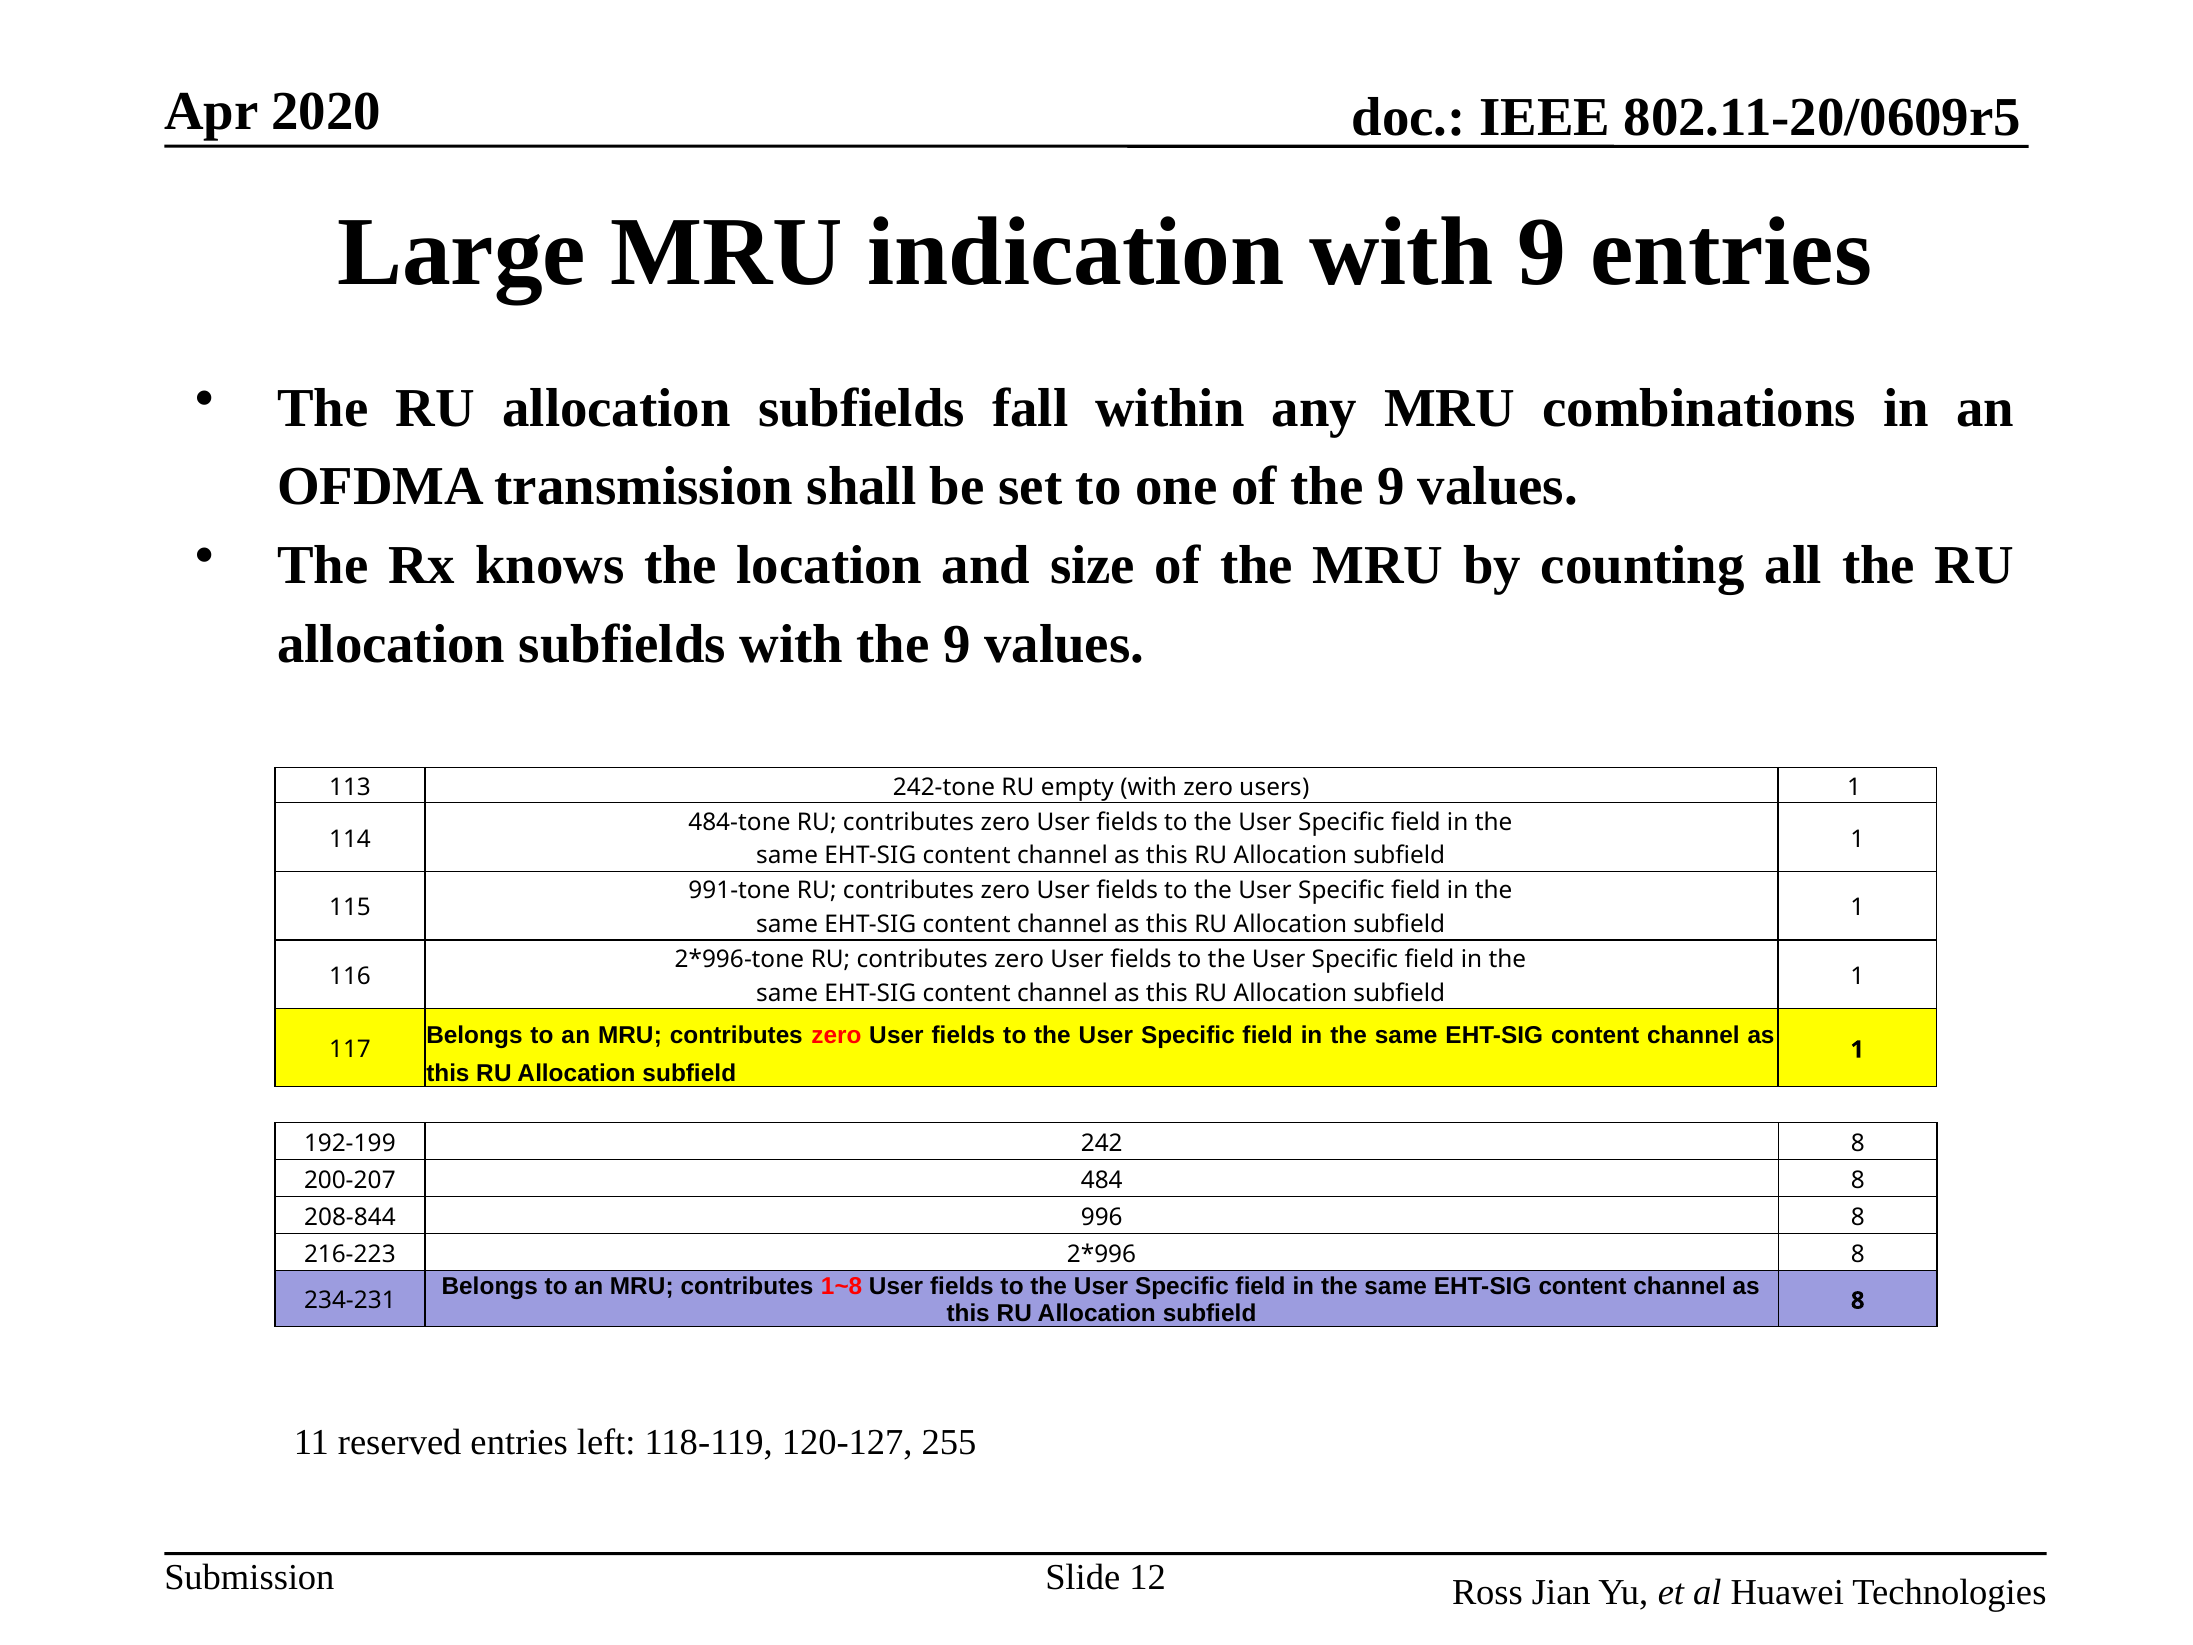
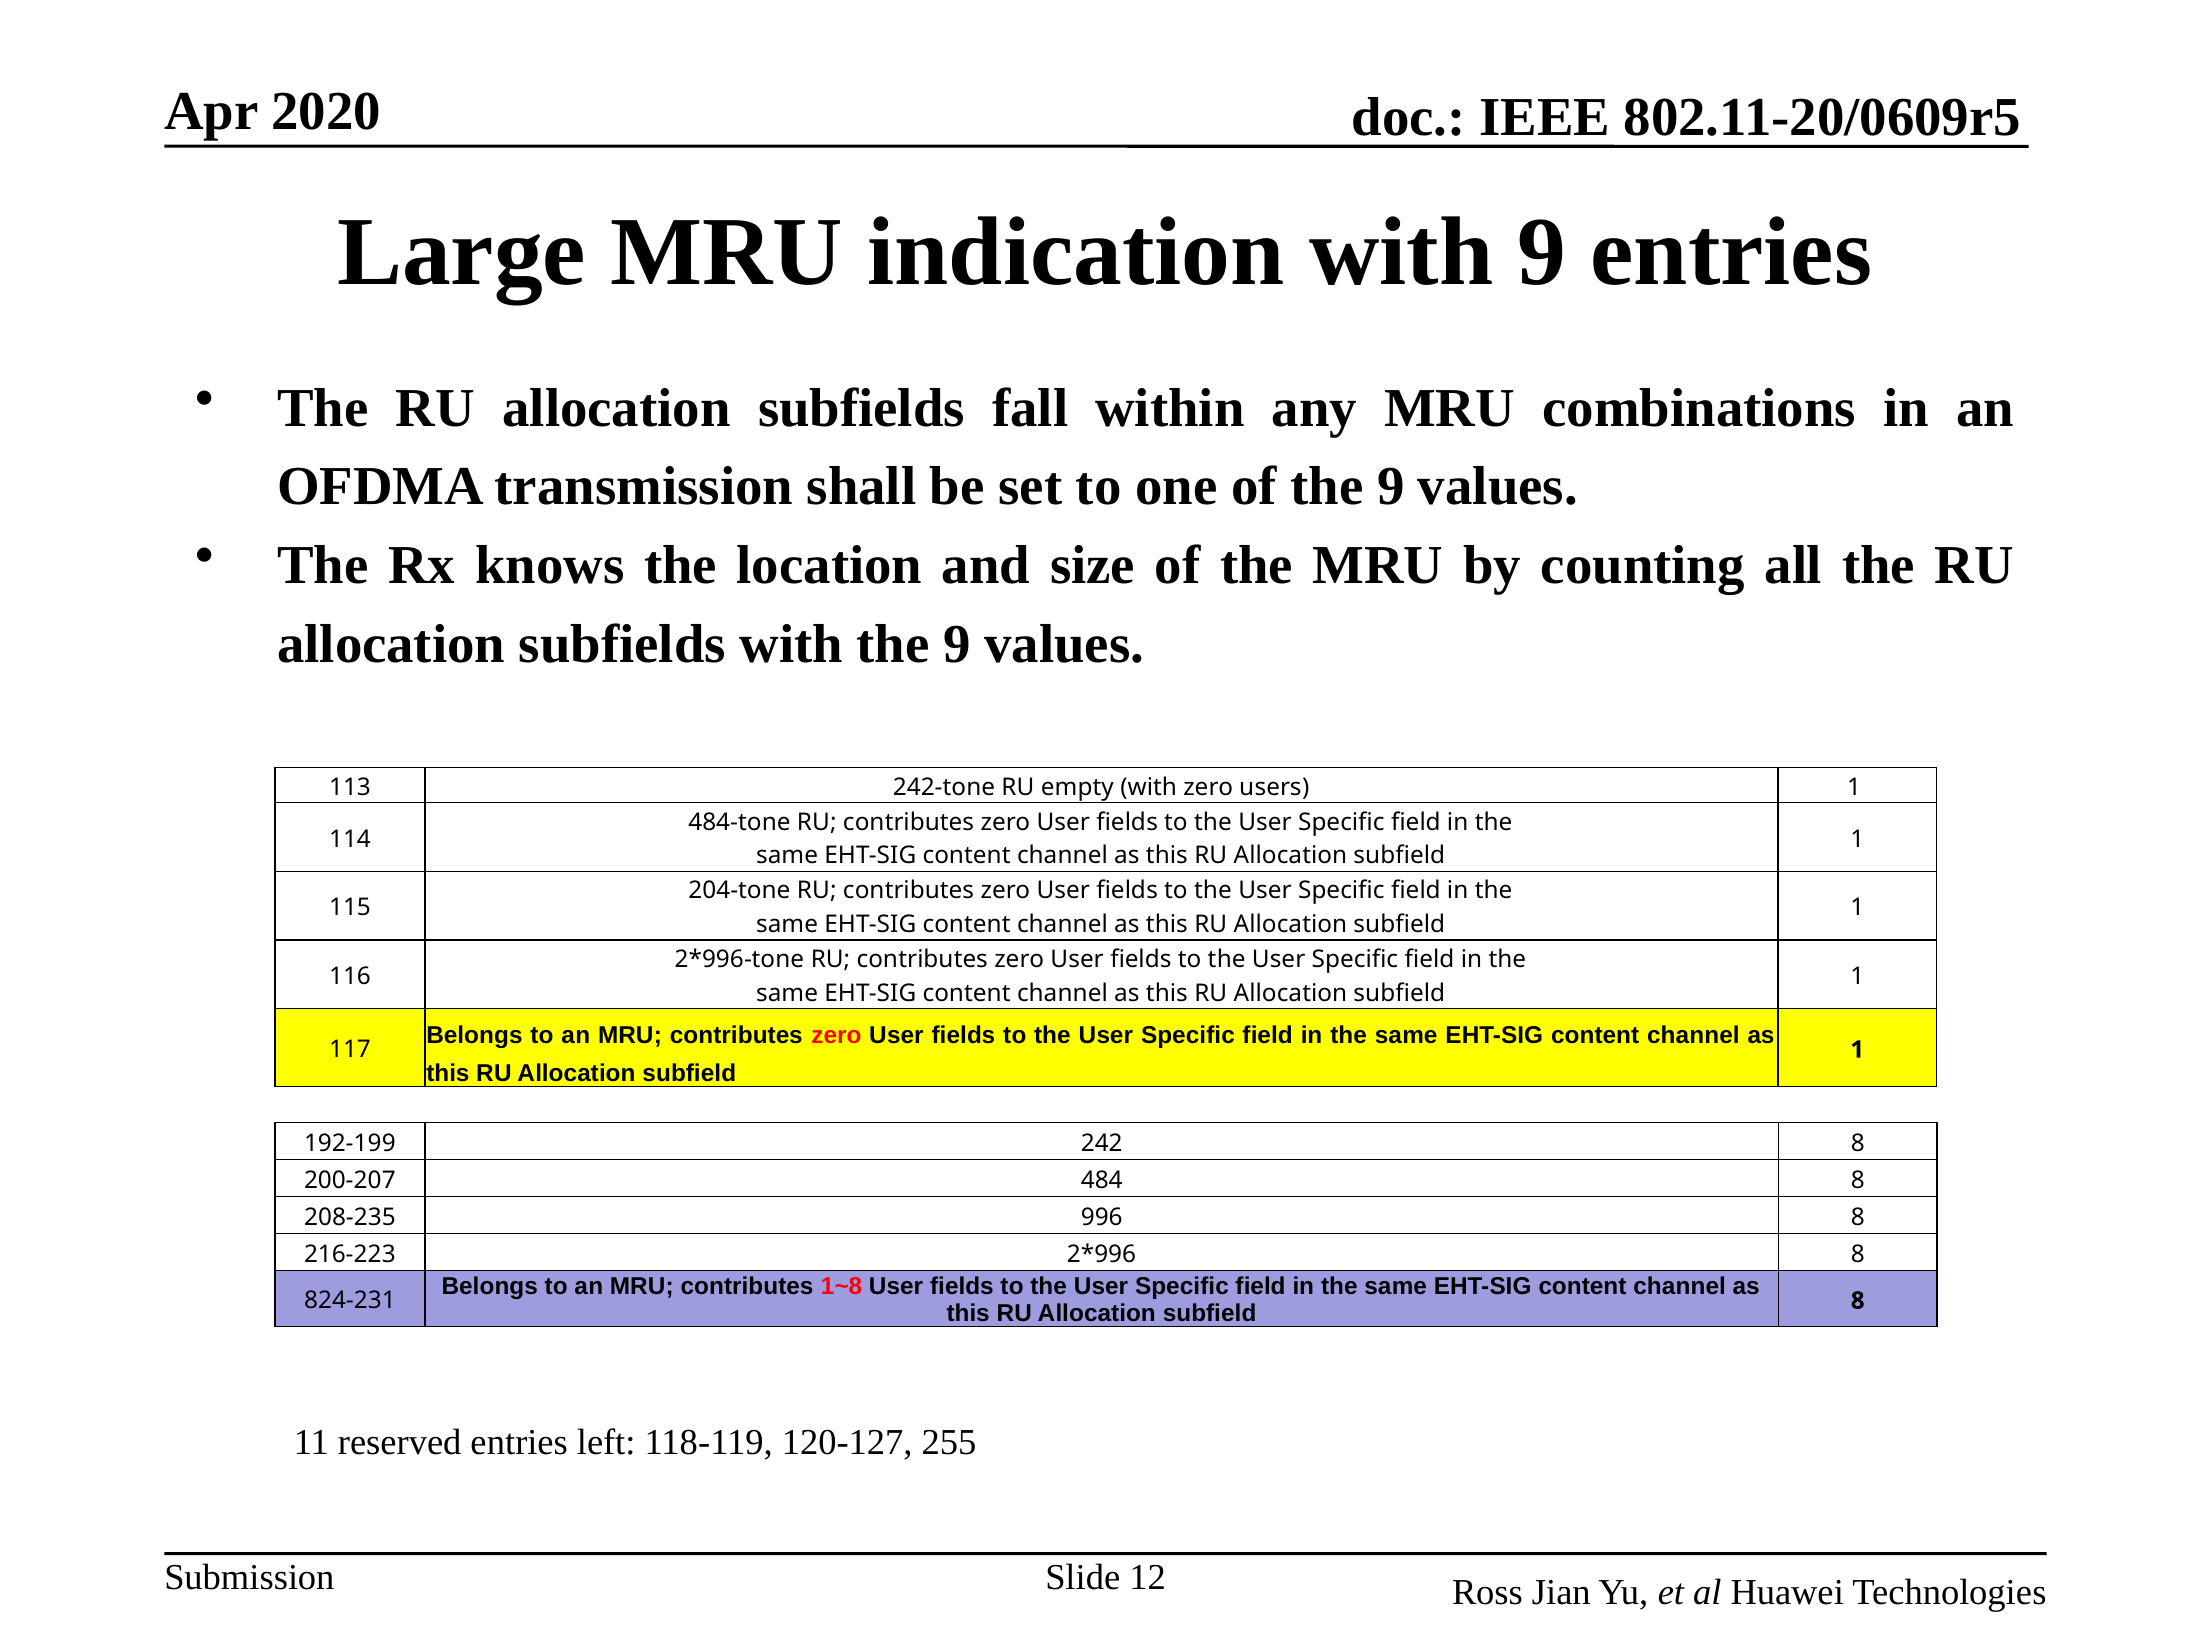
991-tone: 991-tone -> 204-tone
208-844: 208-844 -> 208-235
234-231: 234-231 -> 824-231
